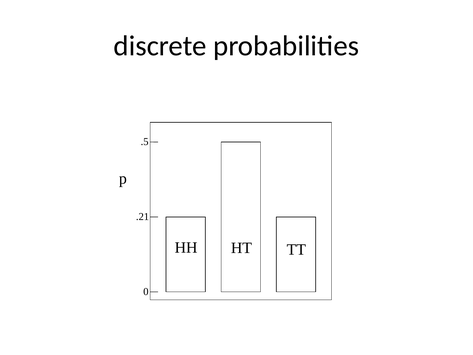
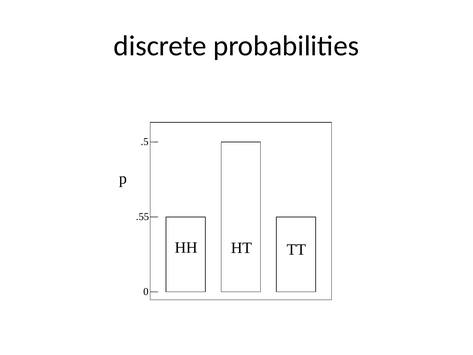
.21: .21 -> .55
